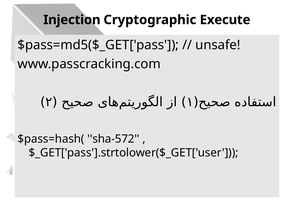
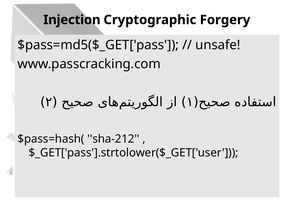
Execute: Execute -> Forgery
sha-572: sha-572 -> sha-212
